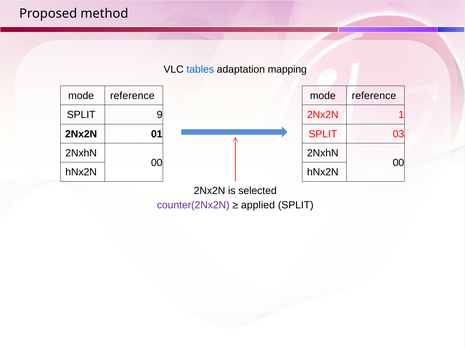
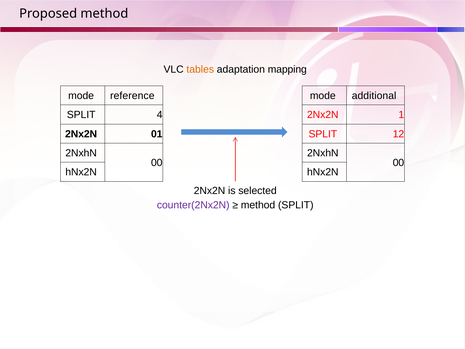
tables colour: blue -> orange
reference at (374, 96): reference -> additional
9: 9 -> 4
03: 03 -> 12
applied at (258, 205): applied -> method
